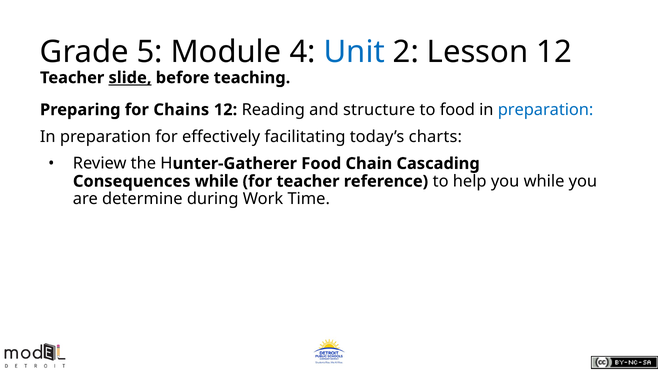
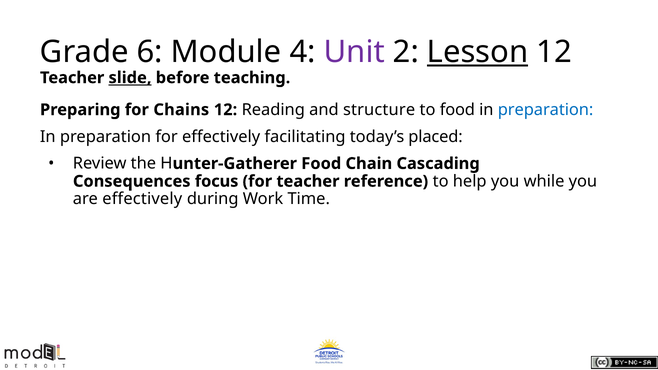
5: 5 -> 6
Unit colour: blue -> purple
Lesson underline: none -> present
charts: charts -> placed
Consequences while: while -> focus
are determine: determine -> effectively
